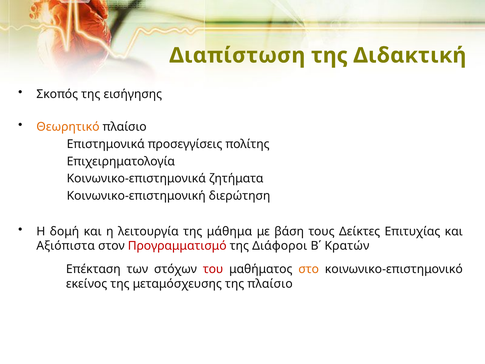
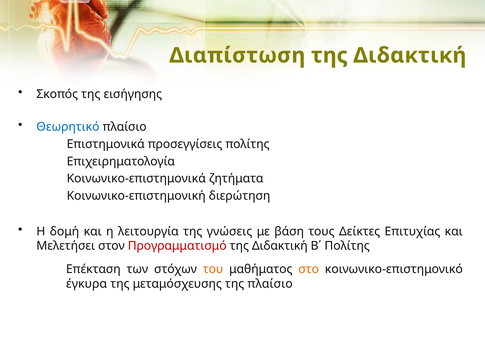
Θεωρητικό colour: orange -> blue
μάθημα: μάθημα -> γνώσεις
Αξιόπιστα: Αξιόπιστα -> Μελετήσει
Διάφοροι at (280, 246): Διάφοροι -> Διδακτική
Β΄ Κρατών: Κρατών -> Πολίτης
του colour: red -> orange
εκείνος: εκείνος -> έγκυρα
